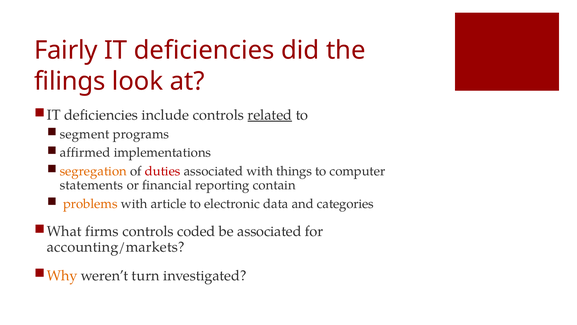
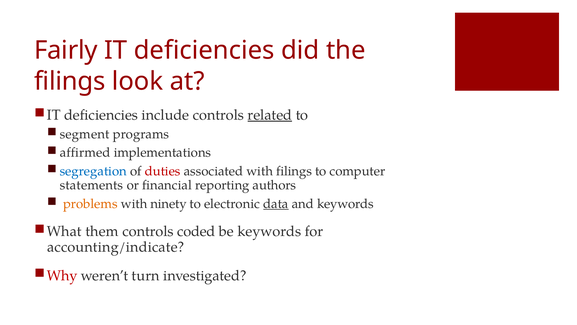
segregation colour: orange -> blue
with things: things -> filings
contain: contain -> authors
article: article -> ninety
data underline: none -> present
and categories: categories -> keywords
firms: firms -> them
be associated: associated -> keywords
accounting/markets: accounting/markets -> accounting/indicate
Why colour: orange -> red
